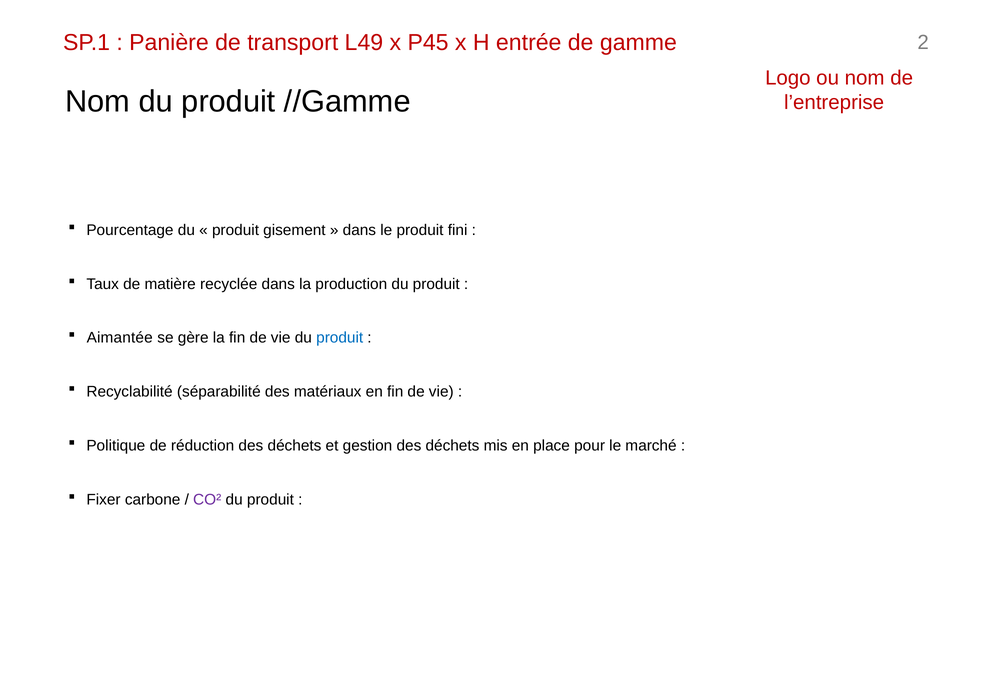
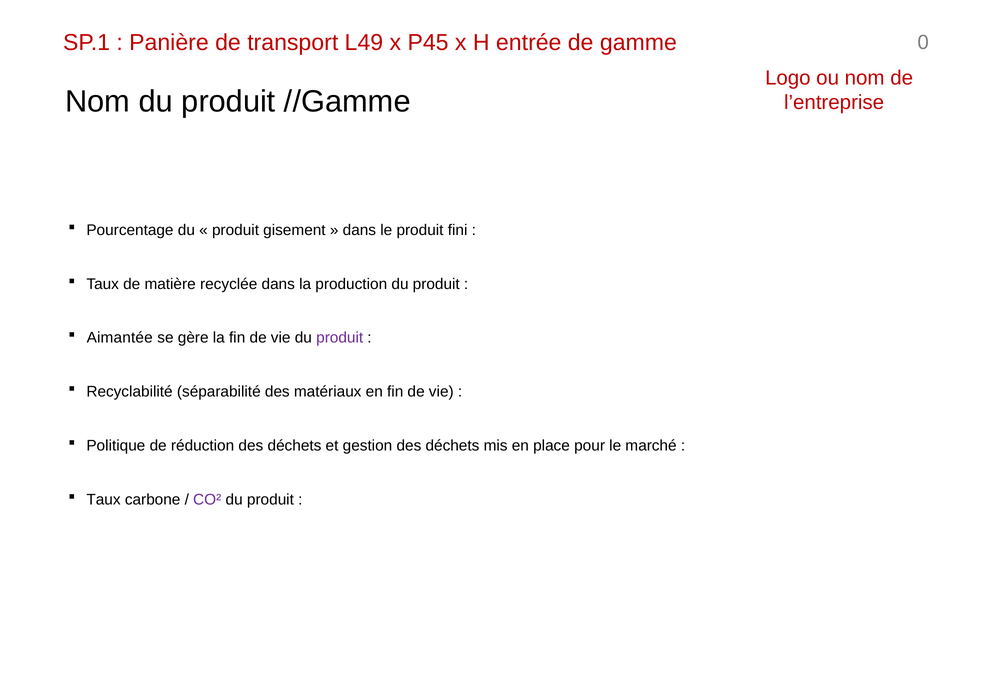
2: 2 -> 0
produit at (340, 338) colour: blue -> purple
Fixer at (104, 500): Fixer -> Taux
